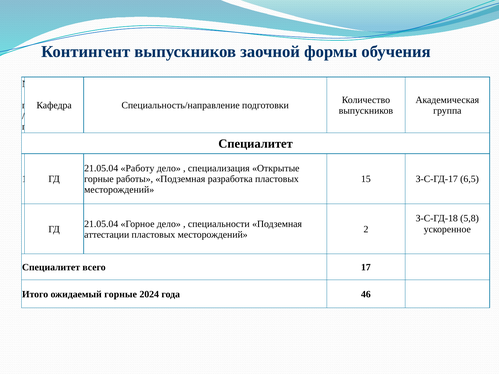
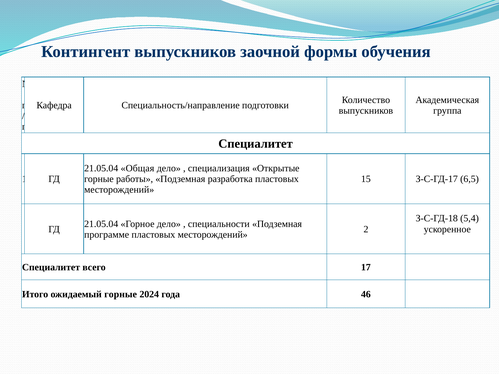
Работу: Работу -> Общая
5,8: 5,8 -> 5,4
аттестации: аттестации -> программе
